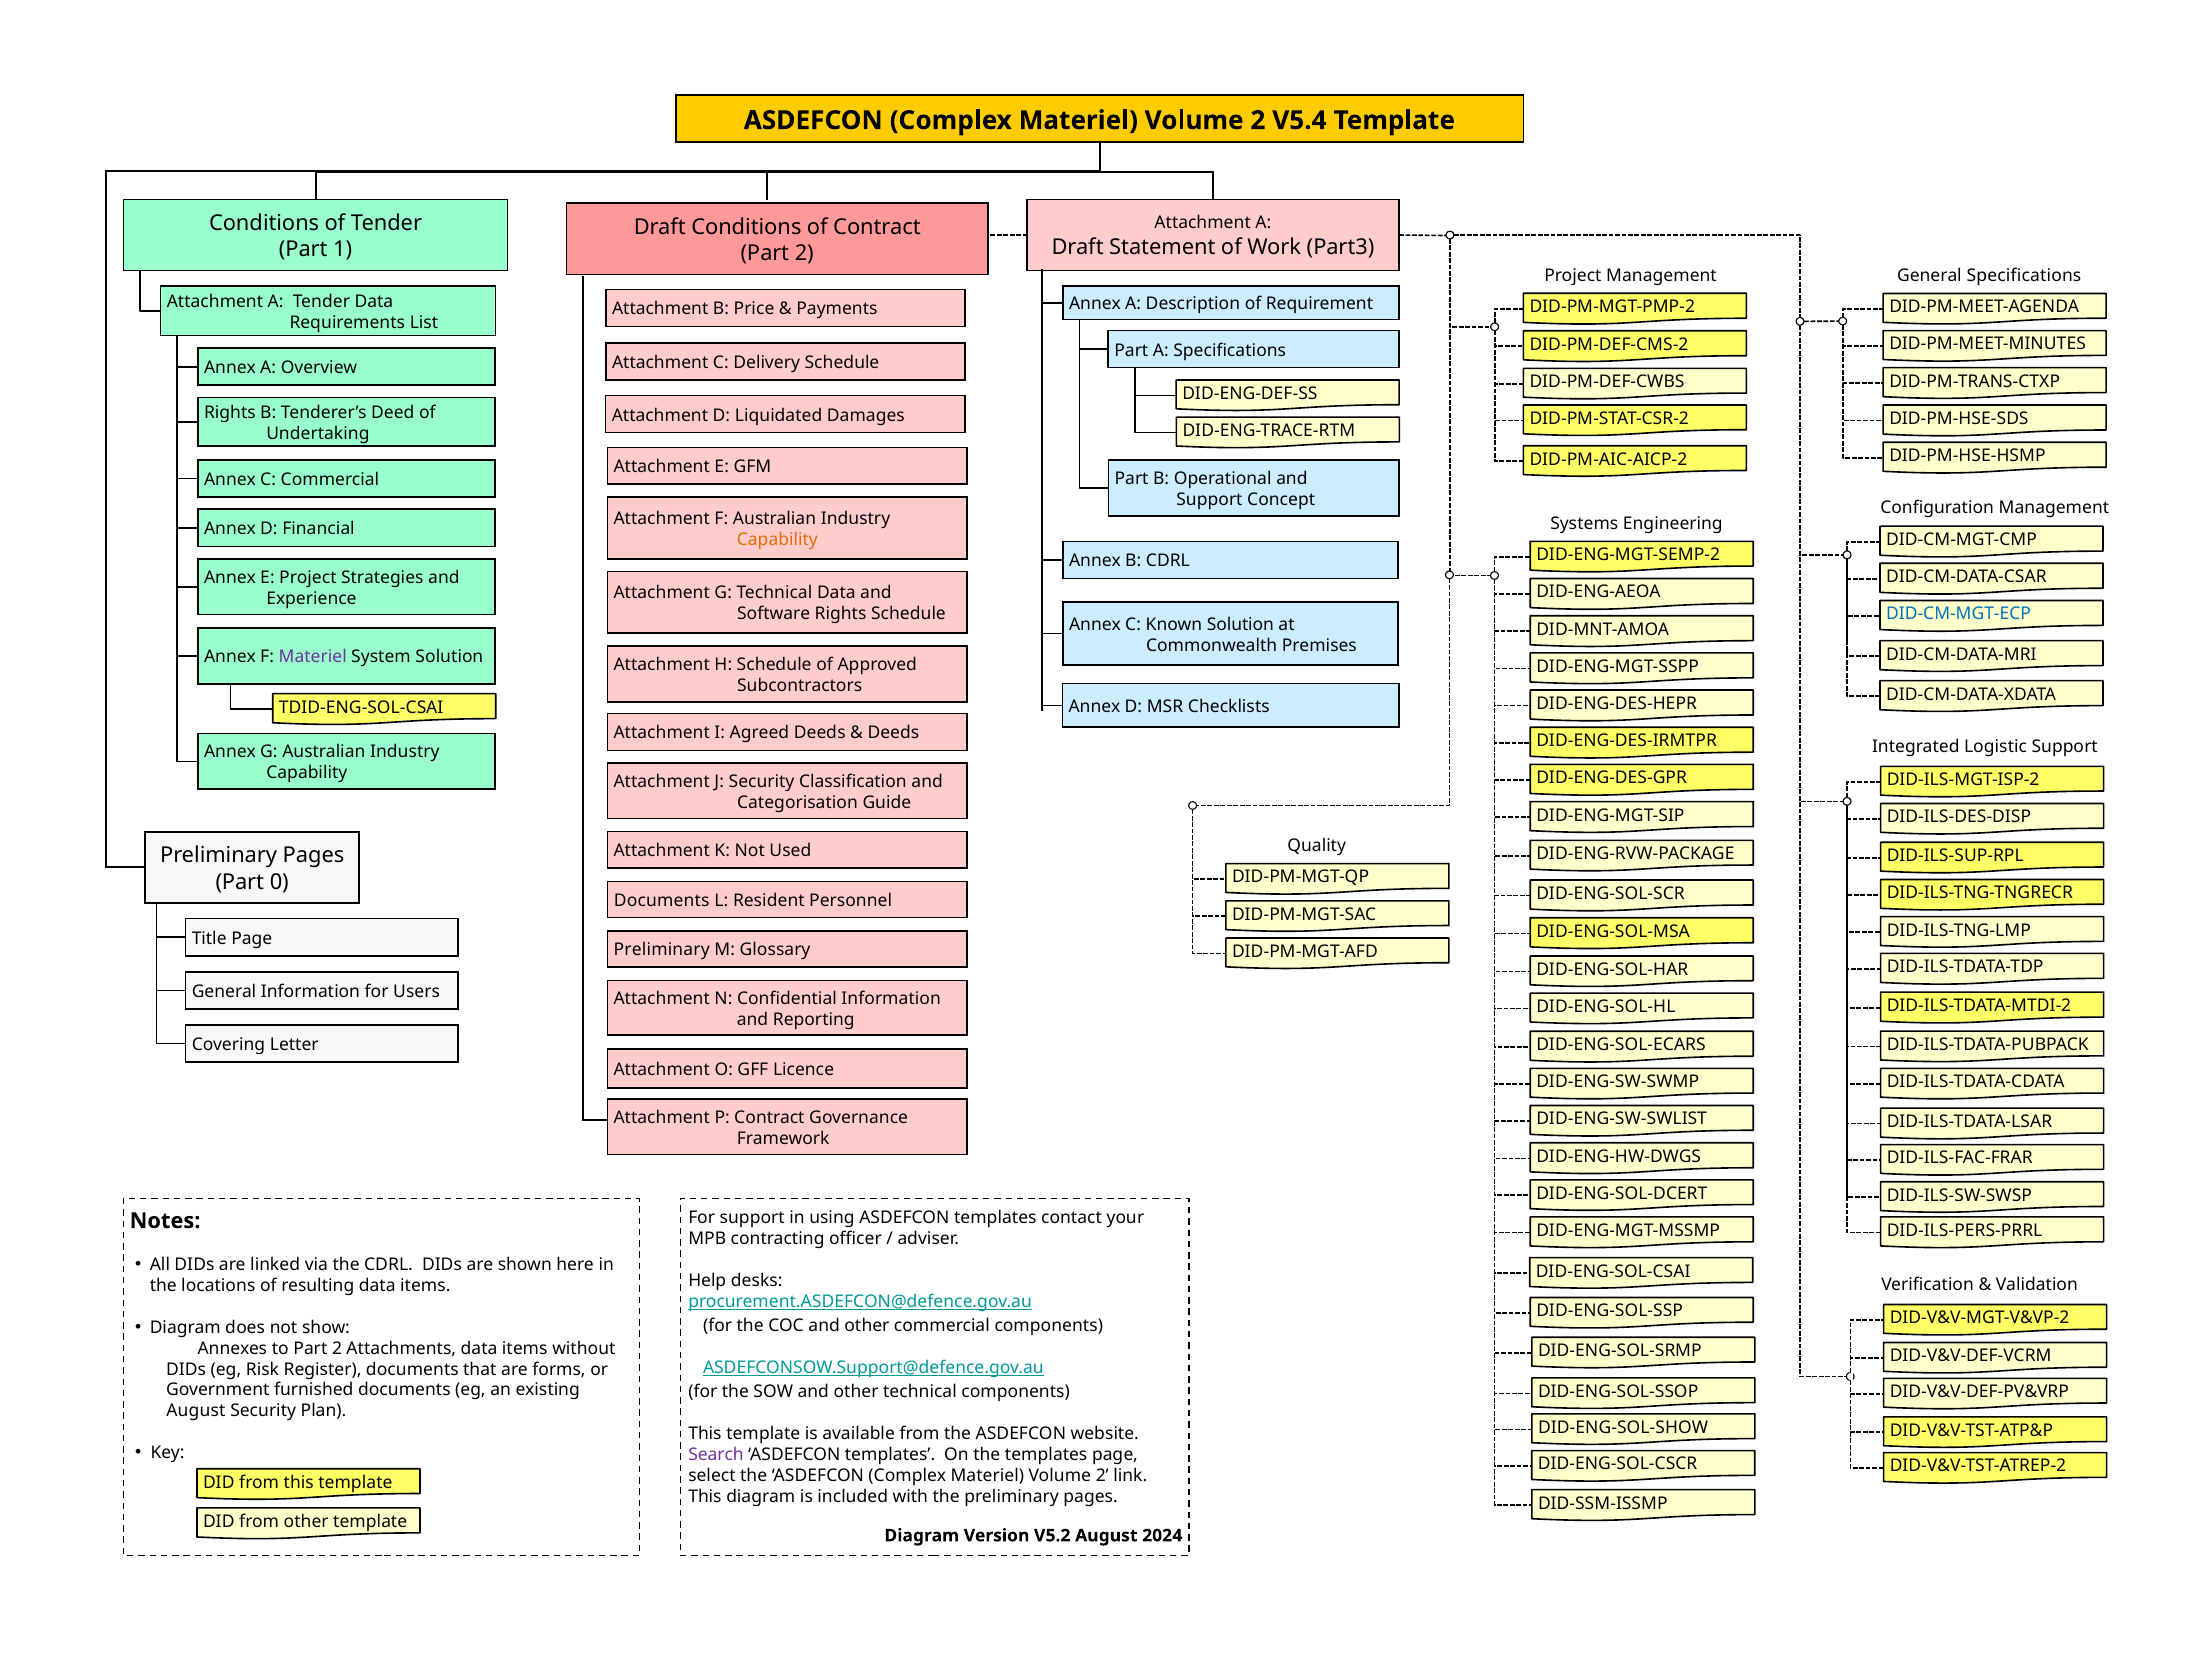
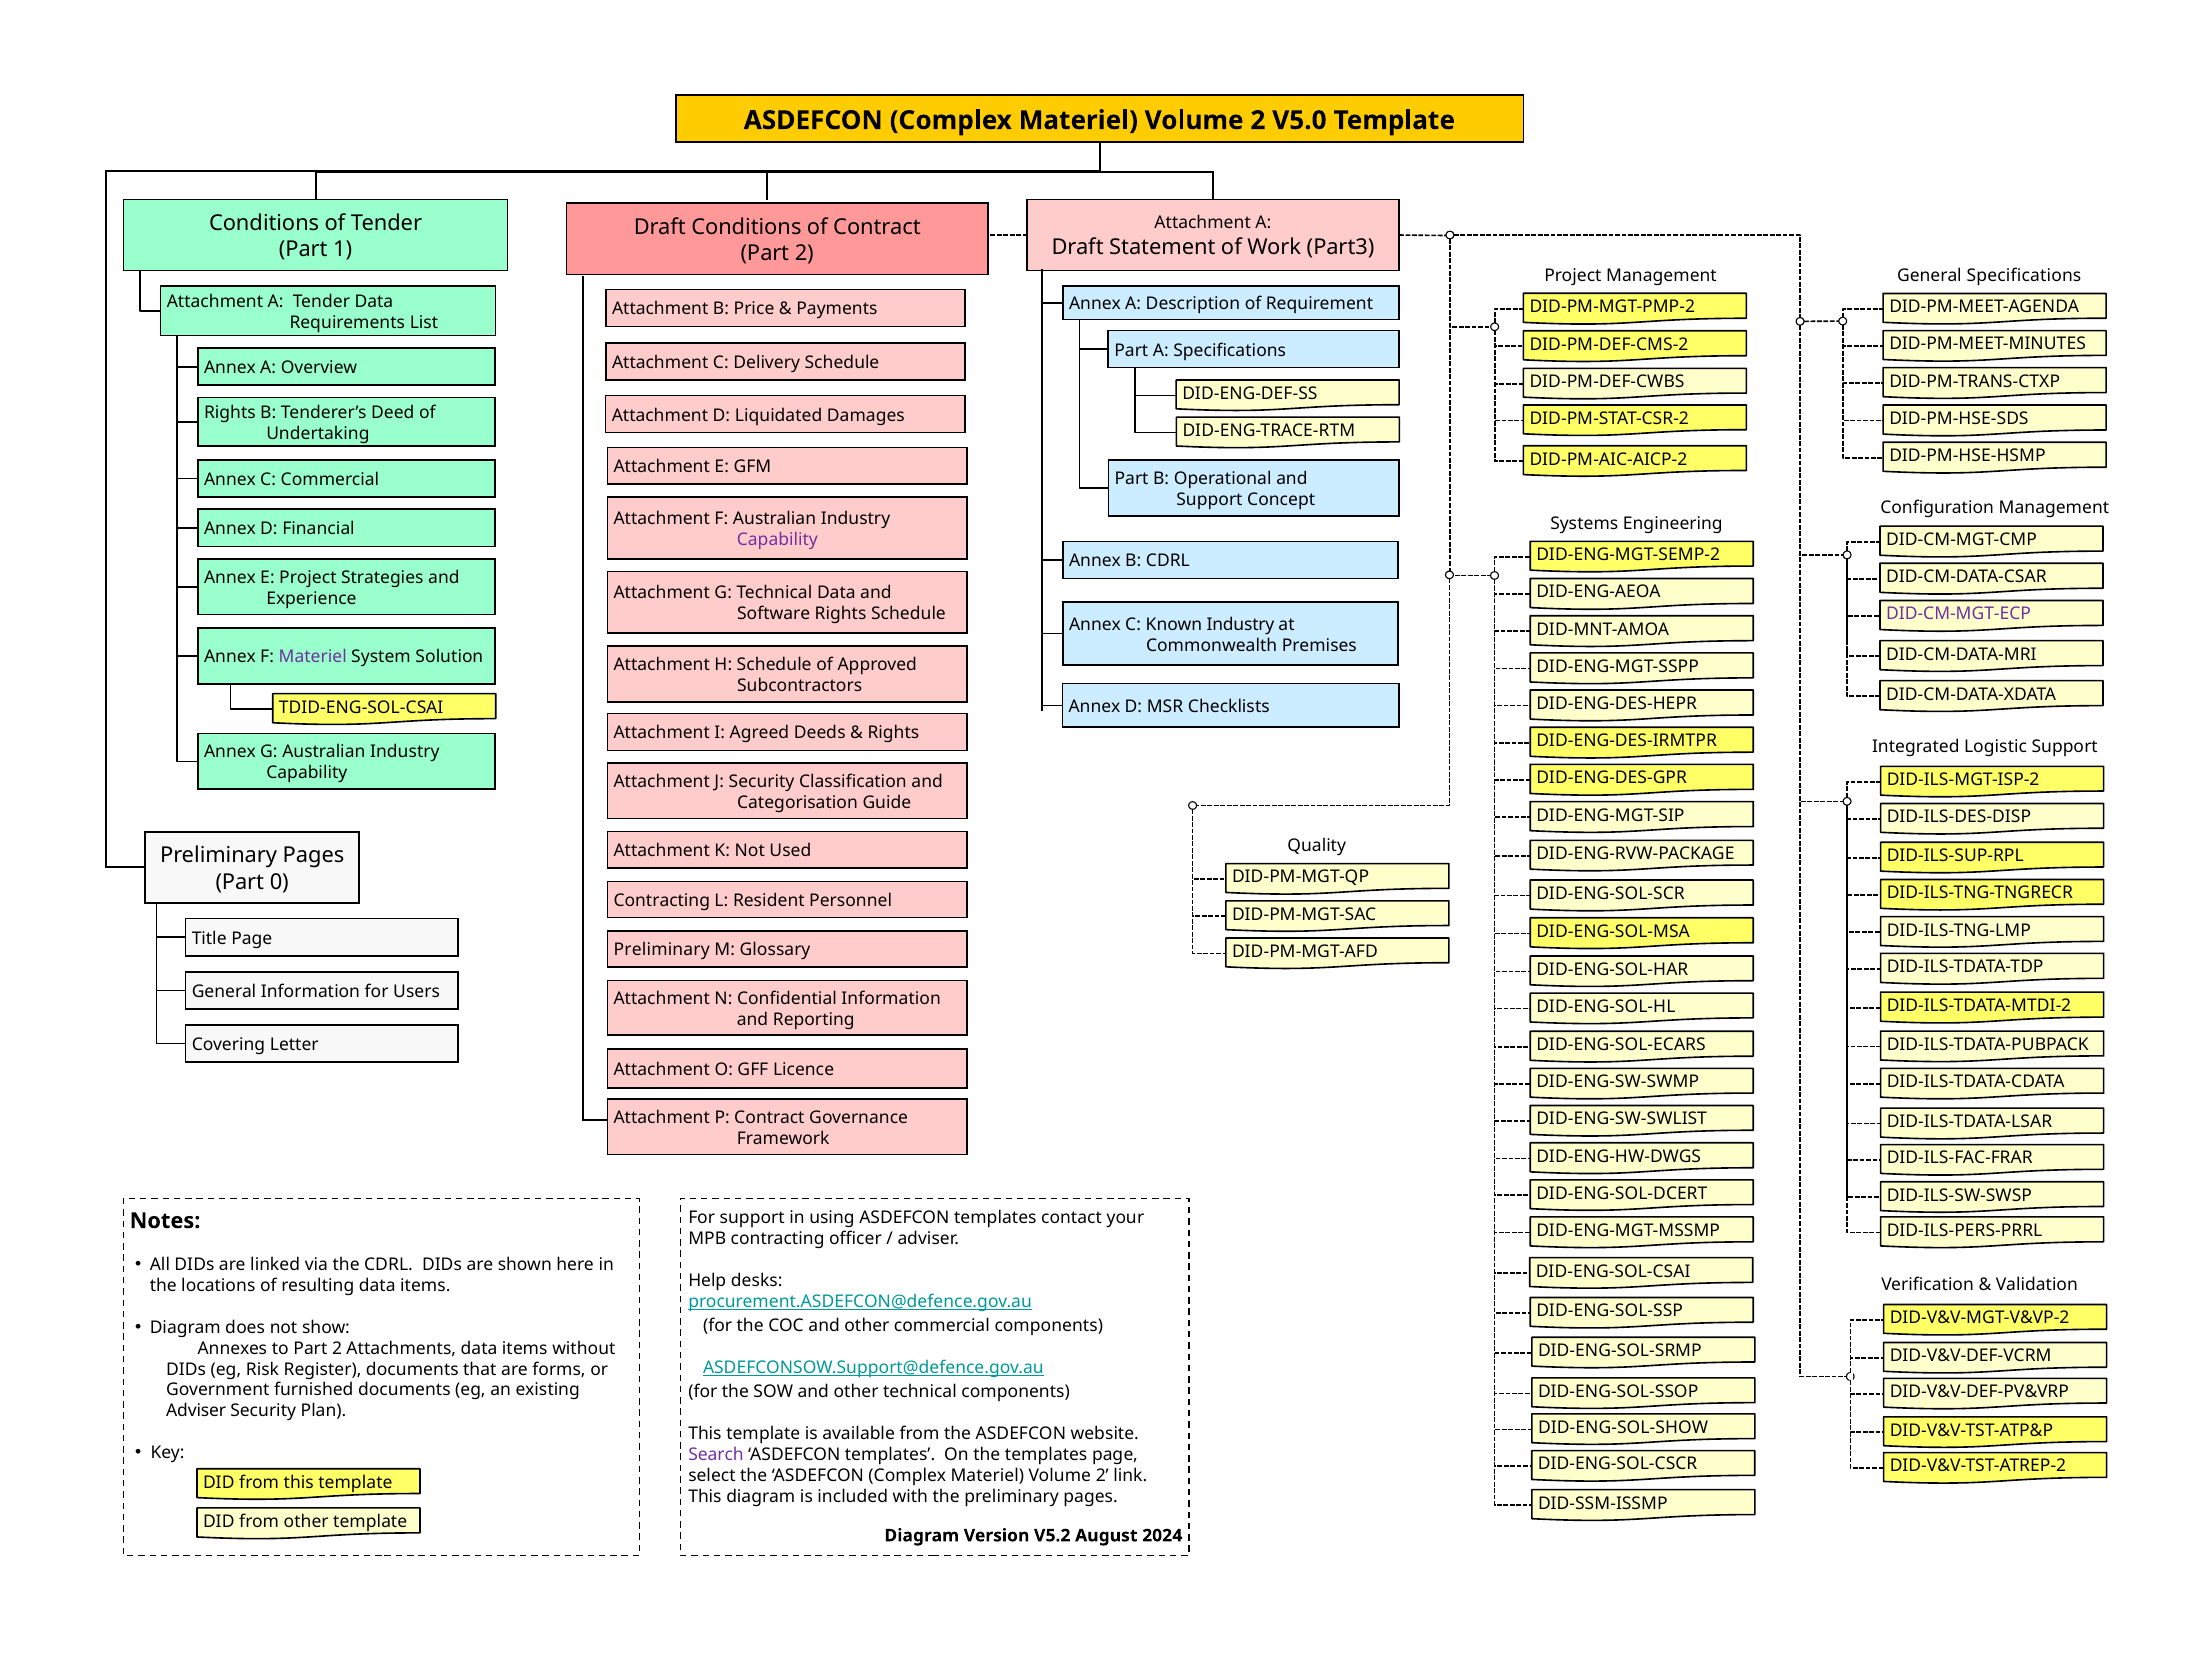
V5.4: V5.4 -> V5.0
Capability at (777, 540) colour: orange -> purple
DID-CM-MGT-ECP colour: blue -> purple
Known Solution: Solution -> Industry
Deeds at (893, 733): Deeds -> Rights
Documents at (662, 901): Documents -> Contracting
August at (196, 1411): August -> Adviser
